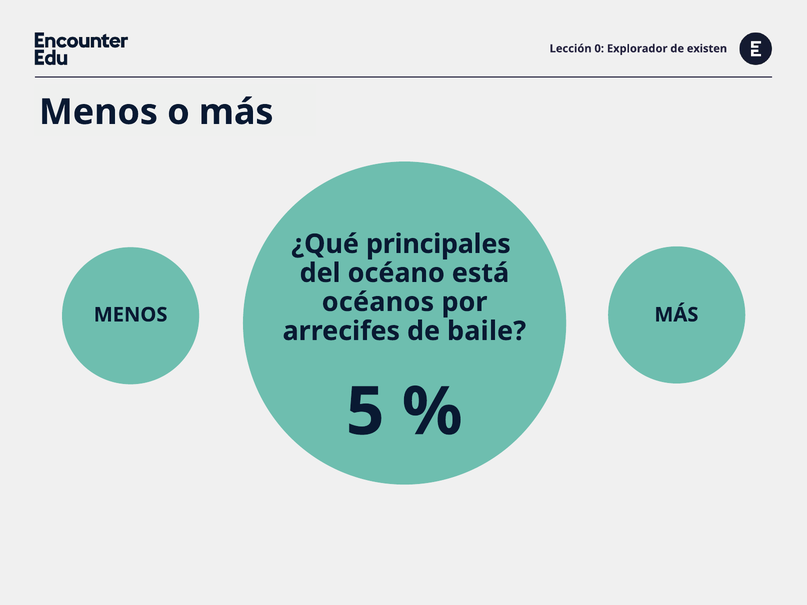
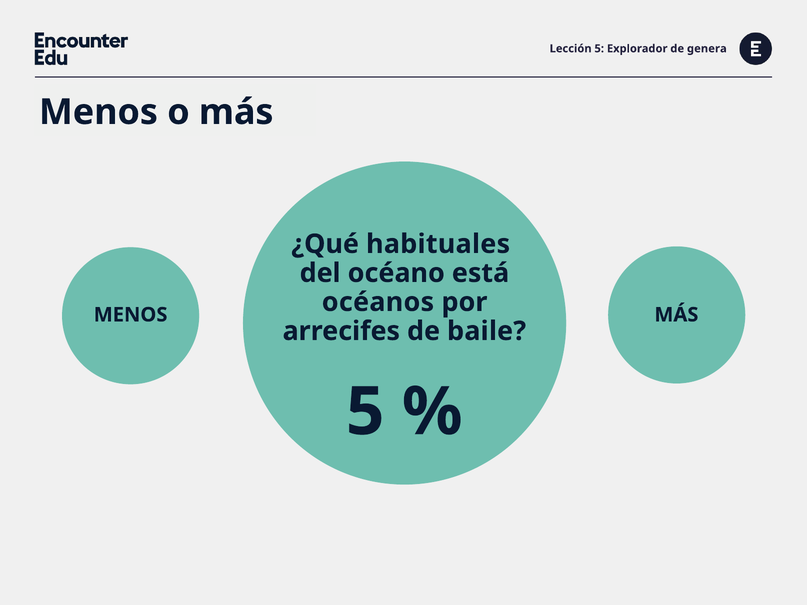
Lección 0: 0 -> 5
existen: existen -> genera
principales: principales -> habituales
